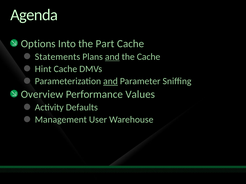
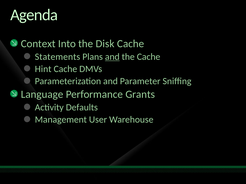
Options: Options -> Context
Part: Part -> Disk
and at (110, 81) underline: present -> none
Overview: Overview -> Language
Values: Values -> Grants
